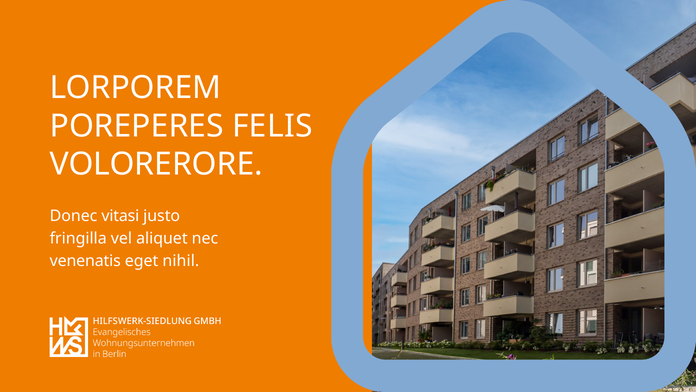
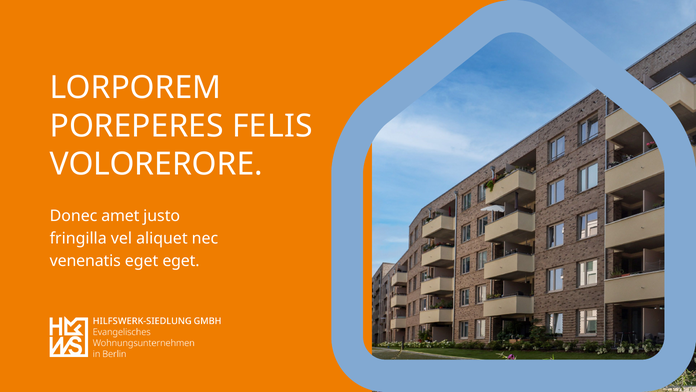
vitasi: vitasi -> amet
eget nihil: nihil -> eget
